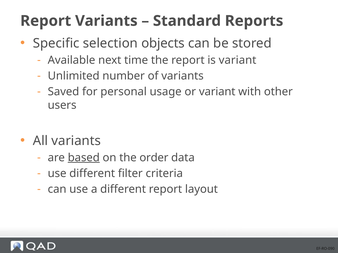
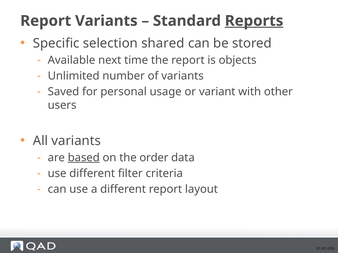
Reports underline: none -> present
objects: objects -> shared
is variant: variant -> objects
